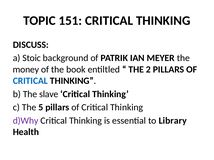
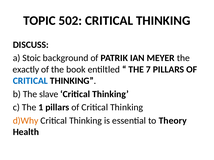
151: 151 -> 502
money: money -> exactly
2: 2 -> 7
5: 5 -> 1
d)Why colour: purple -> orange
Library: Library -> Theory
